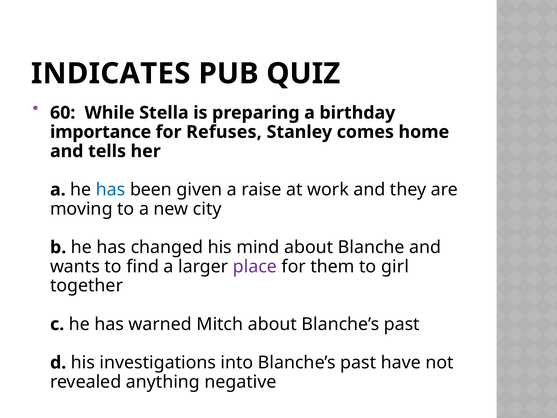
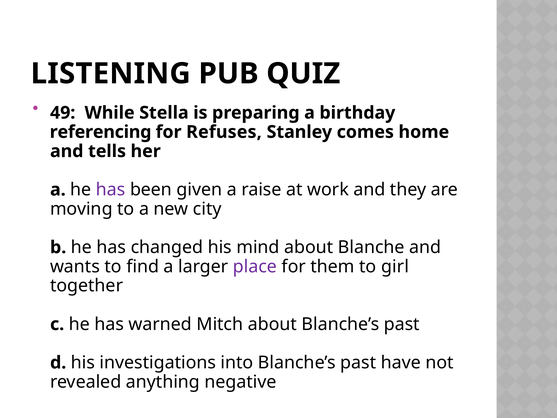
INDICATES: INDICATES -> LISTENING
60: 60 -> 49
importance: importance -> referencing
has at (111, 190) colour: blue -> purple
